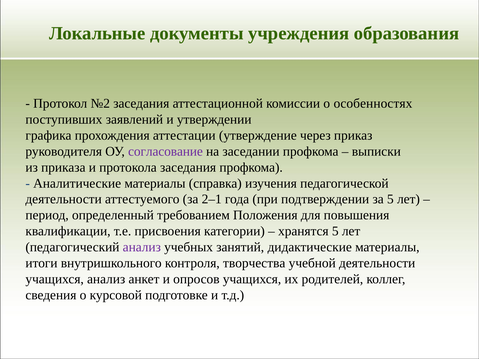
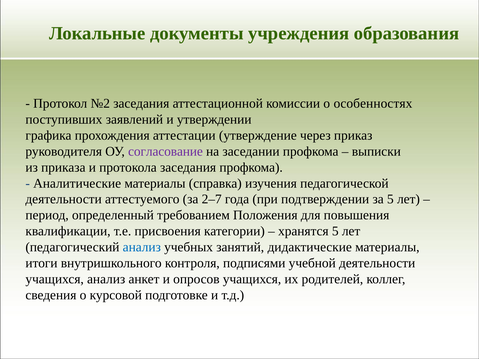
2–1: 2–1 -> 2–7
анализ at (142, 247) colour: purple -> blue
творчества: творчества -> подписями
